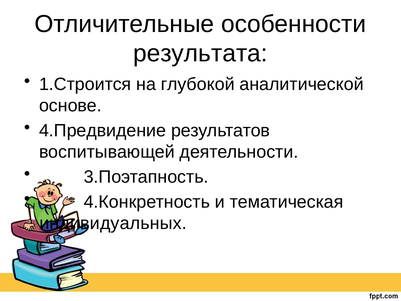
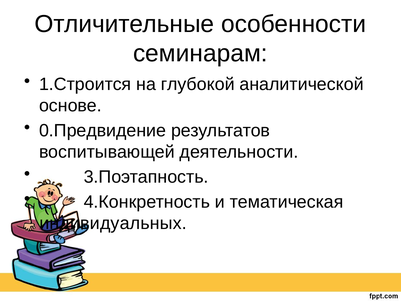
результата: результата -> семинарам
4.Предвидение: 4.Предвидение -> 0.Предвидение
